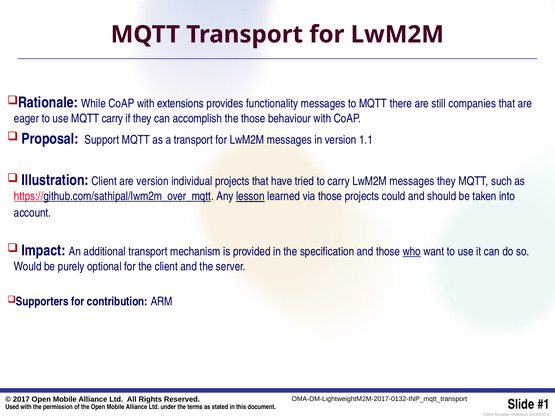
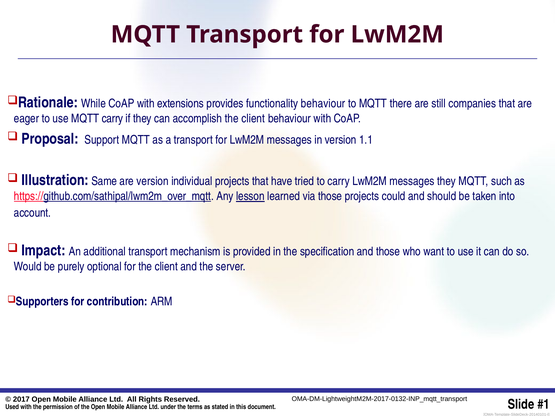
functionality messages: messages -> behaviour
accomplish the those: those -> client
Illustration Client: Client -> Same
who underline: present -> none
